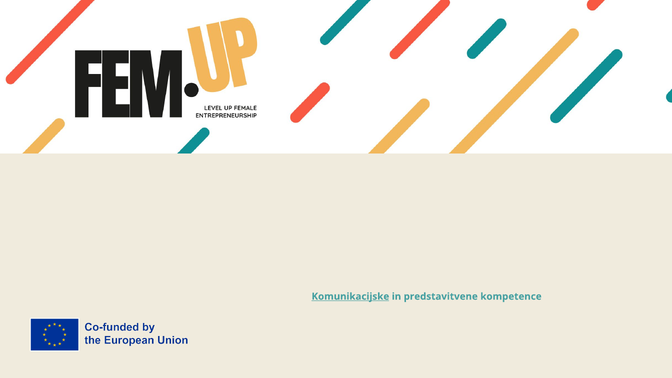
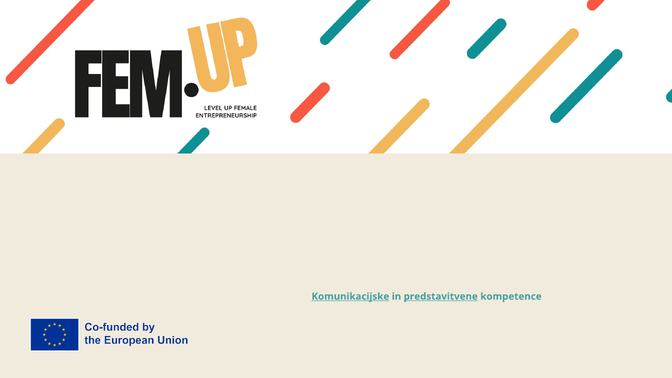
predstavitvene underline: none -> present
